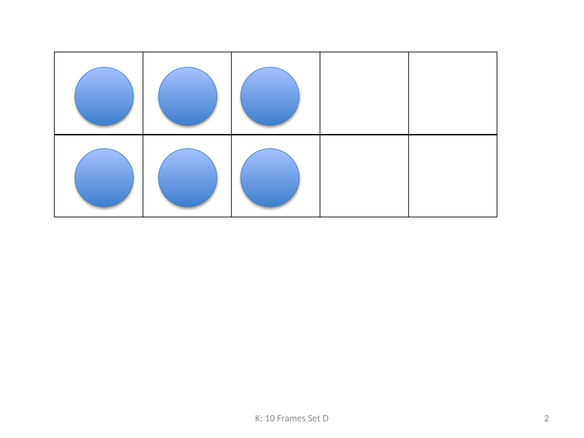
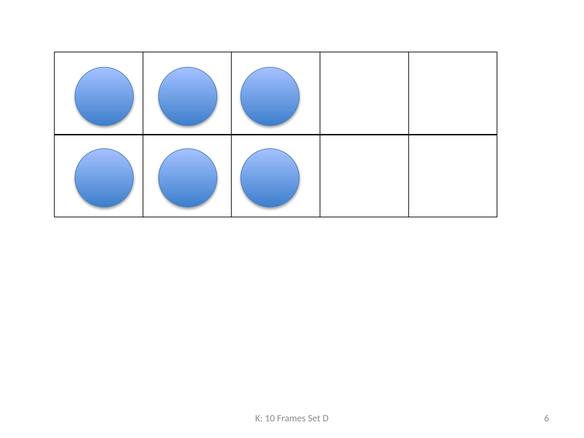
2: 2 -> 6
